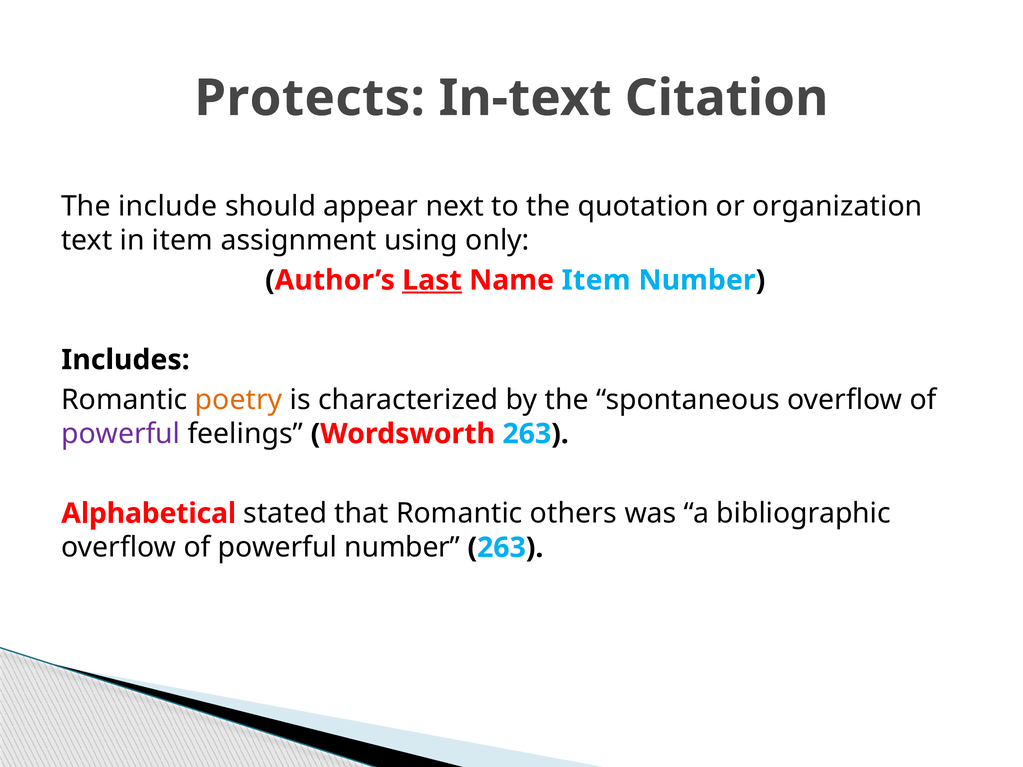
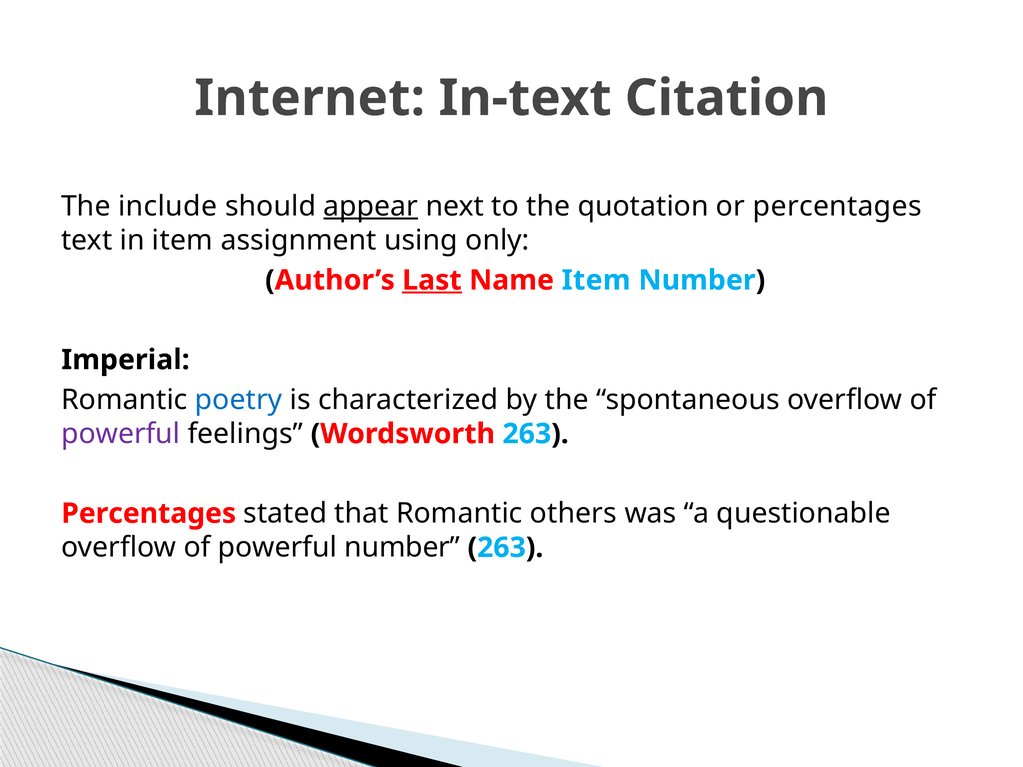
Protects: Protects -> Internet
appear underline: none -> present
or organization: organization -> percentages
Includes: Includes -> Imperial
poetry colour: orange -> blue
Alphabetical at (149, 514): Alphabetical -> Percentages
bibliographic: bibliographic -> questionable
